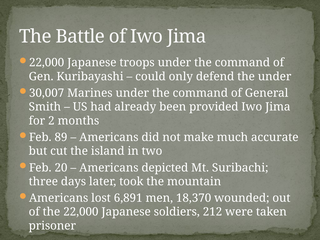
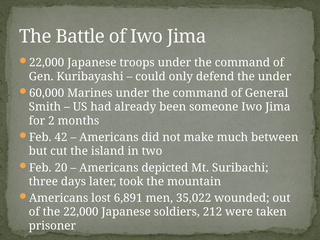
30,007: 30,007 -> 60,000
provided: provided -> someone
89: 89 -> 42
accurate: accurate -> between
18,370: 18,370 -> 35,022
